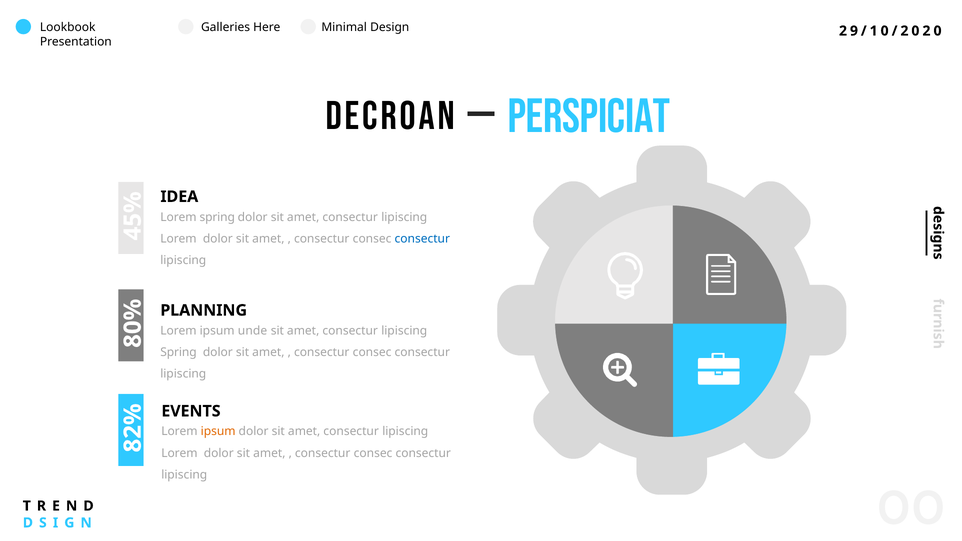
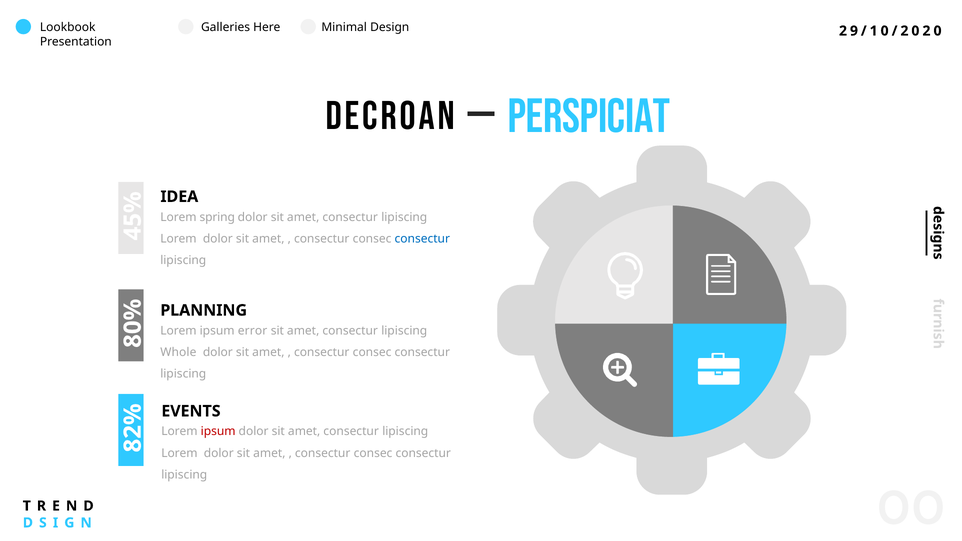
unde: unde -> error
Spring at (178, 352): Spring -> Whole
ipsum at (218, 432) colour: orange -> red
